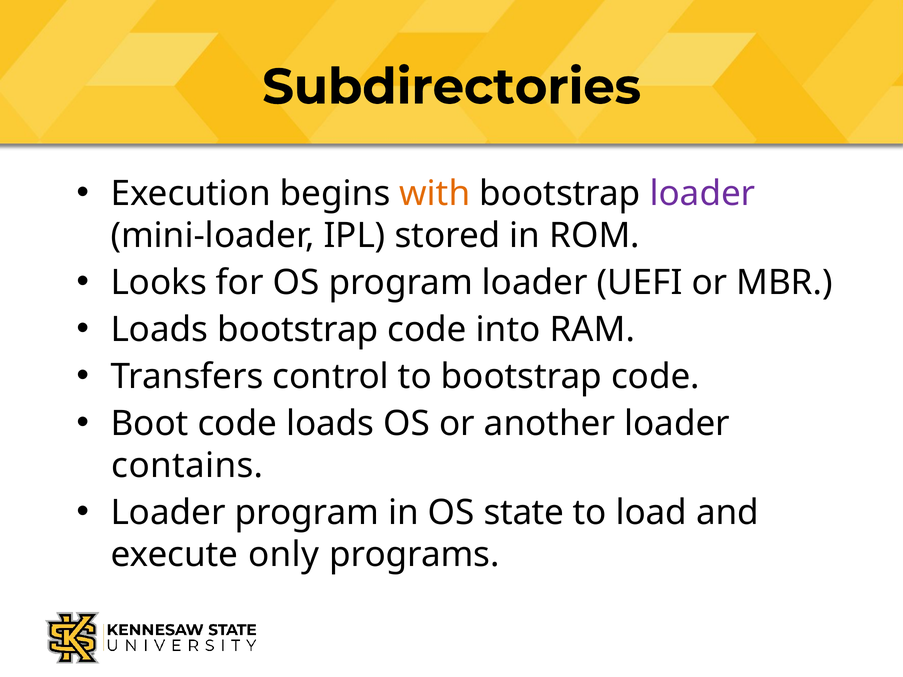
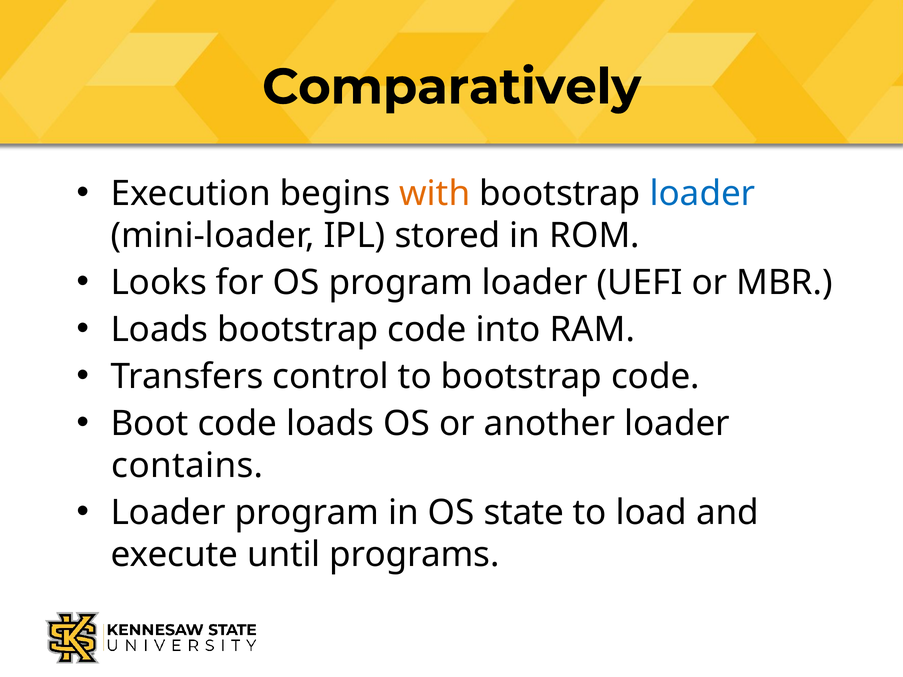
Subdirectories: Subdirectories -> Comparatively
loader at (702, 194) colour: purple -> blue
only: only -> until
